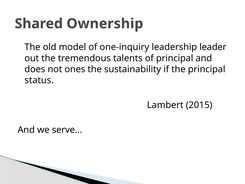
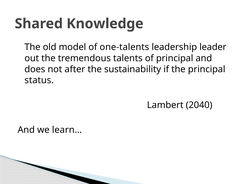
Ownership: Ownership -> Knowledge
one-inquiry: one-inquiry -> one-talents
ones: ones -> after
2015: 2015 -> 2040
serve…: serve… -> learn…
